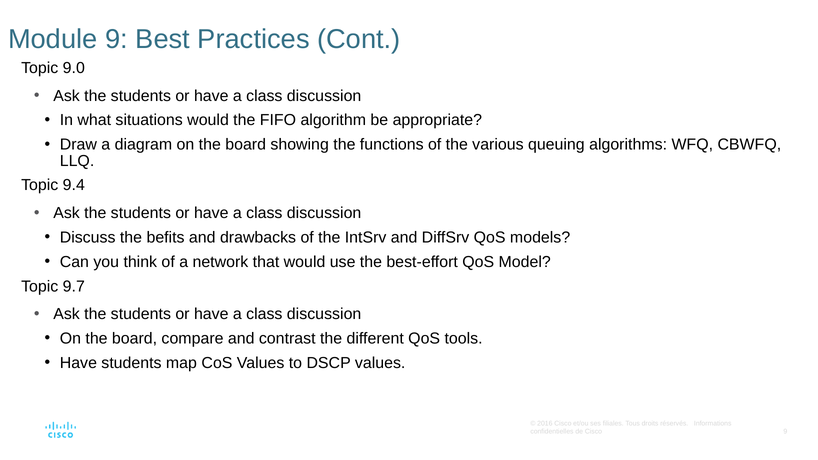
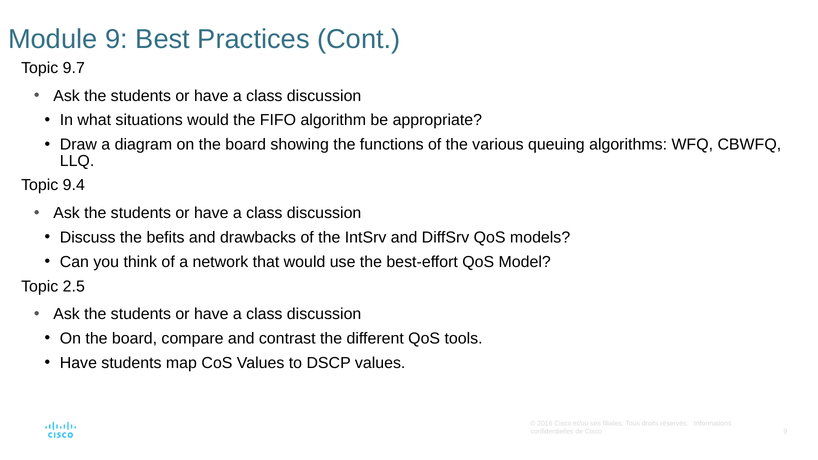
9.0: 9.0 -> 9.7
9.7: 9.7 -> 2.5
